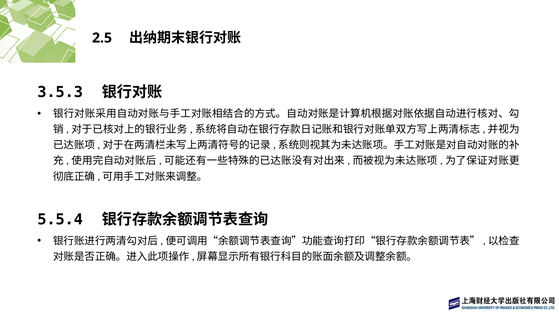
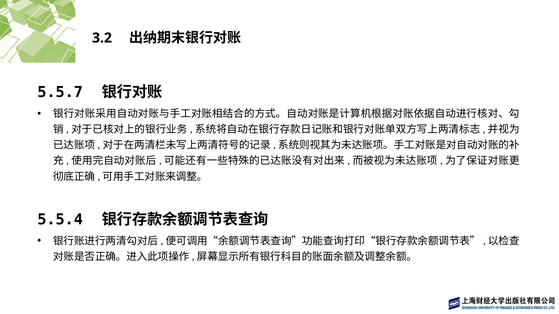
2.5: 2.5 -> 3.2
3.5.3: 3.5.3 -> 5.5.7
